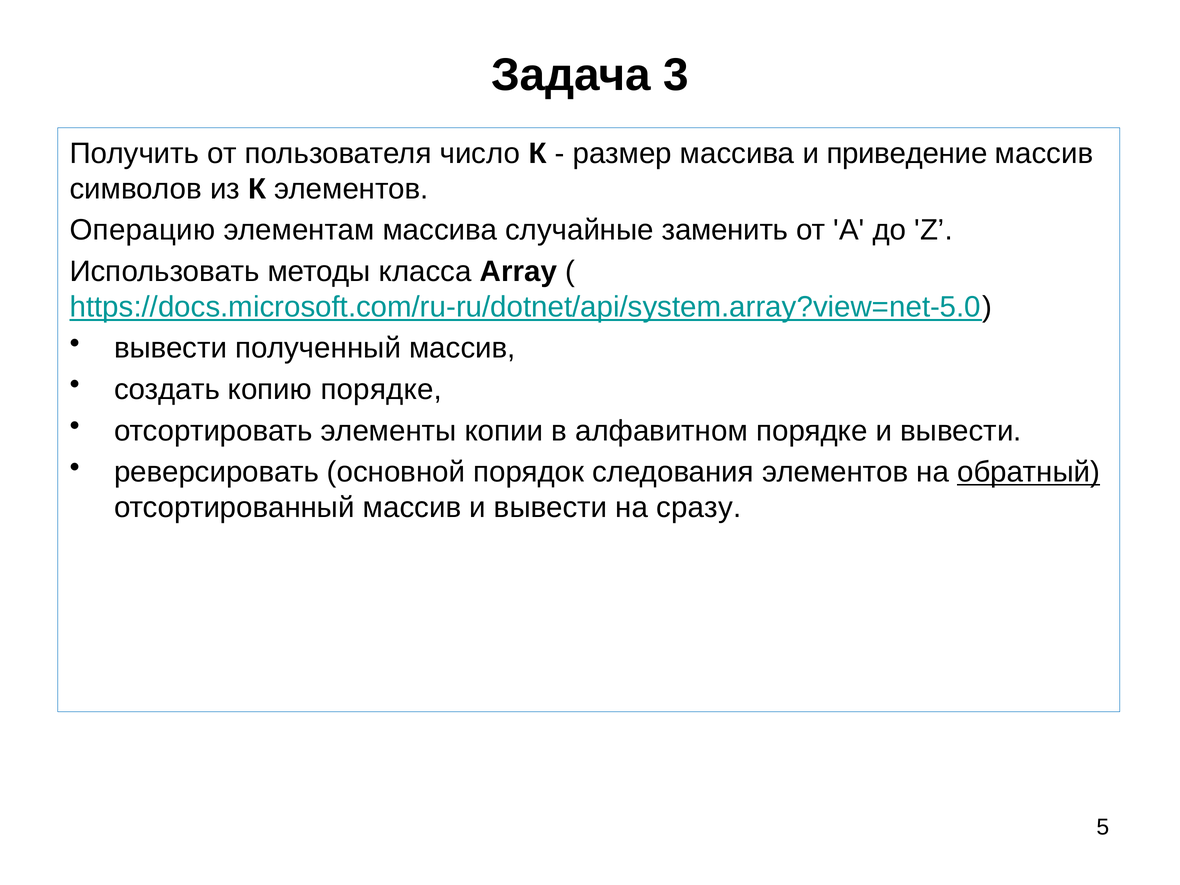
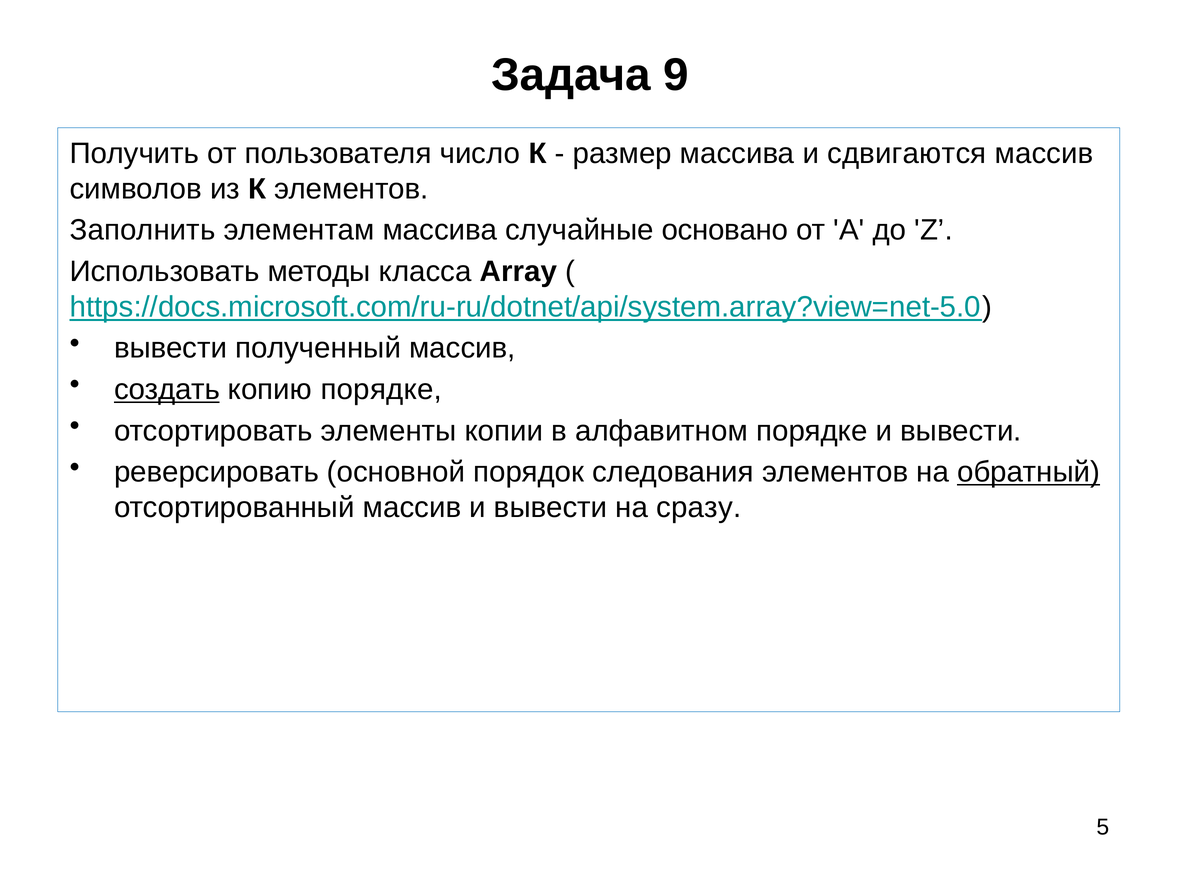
3: 3 -> 9
приведение: приведение -> сдвигаются
Операцию: Операцию -> Заполнить
заменить: заменить -> основано
создать underline: none -> present
